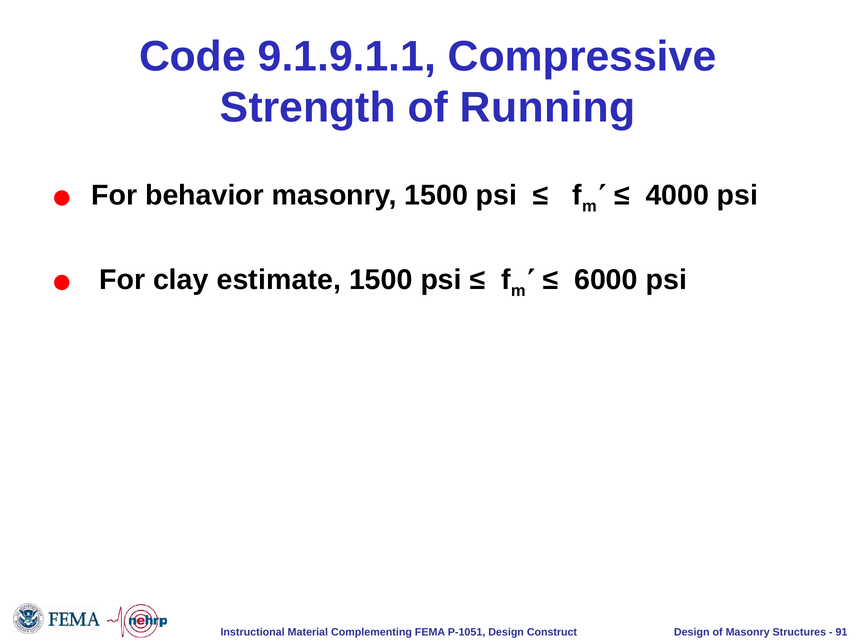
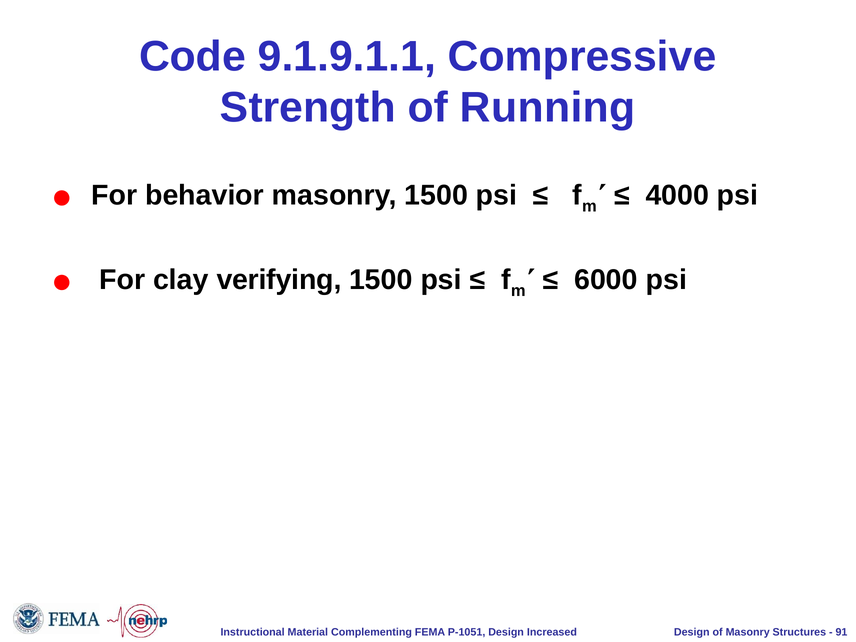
estimate: estimate -> verifying
Construct: Construct -> Increased
